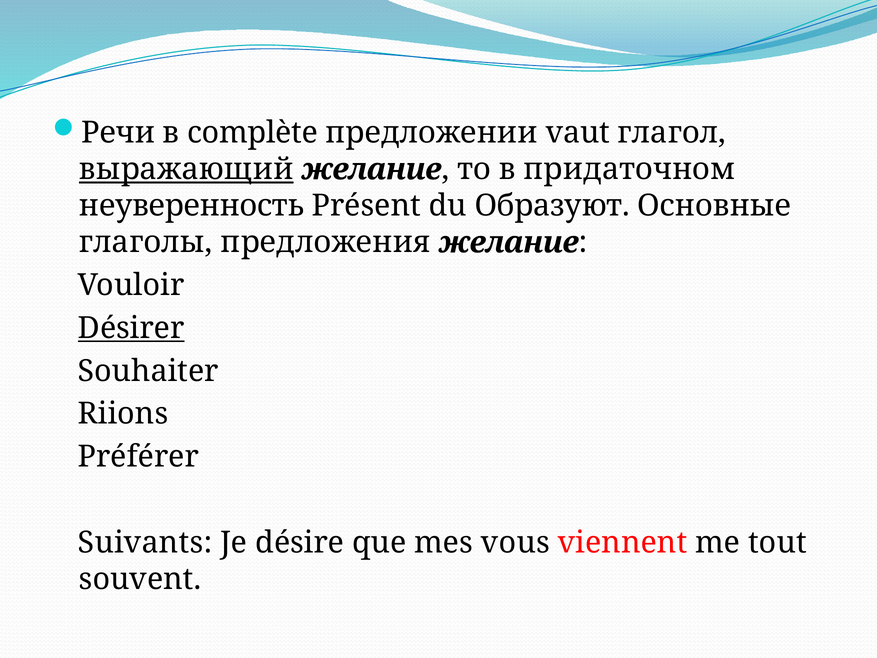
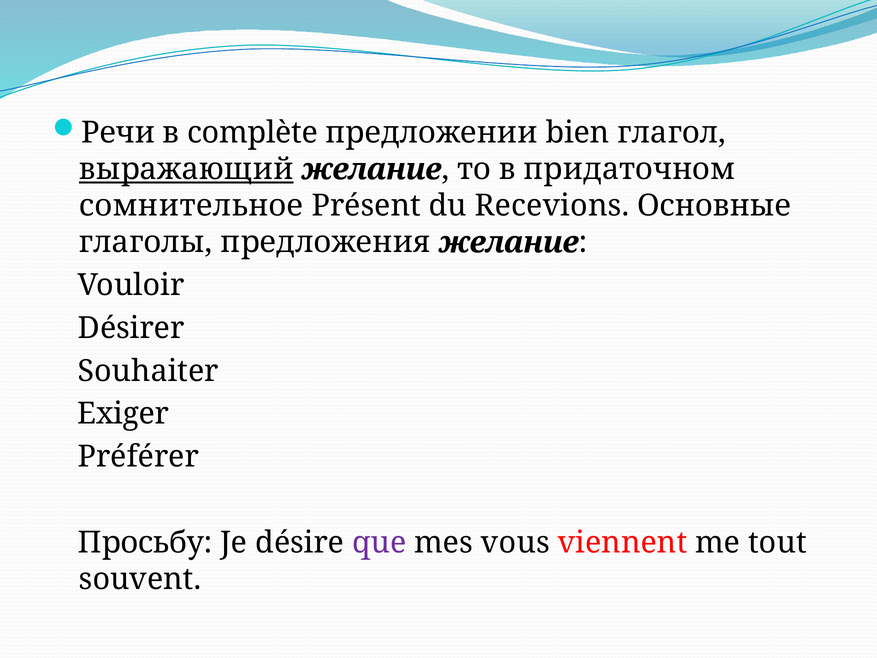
vaut: vaut -> bien
неуверенность: неуверенность -> сомнительное
Образуют: Образуют -> Recevions
Désirer underline: present -> none
Riions: Riions -> Exiger
Suivants: Suivants -> Просьбу
que colour: black -> purple
